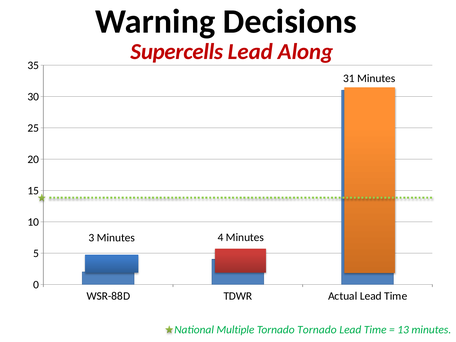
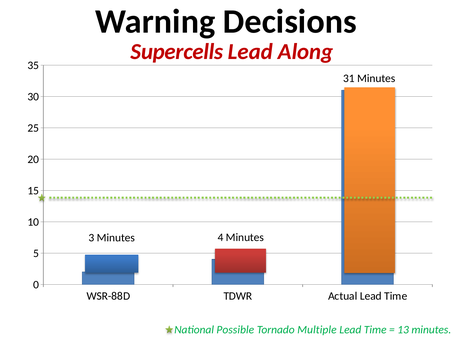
Multiple: Multiple -> Possible
Tornado Tornado: Tornado -> Multiple
